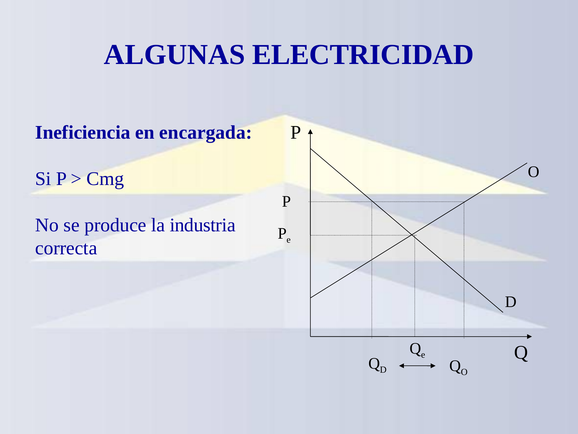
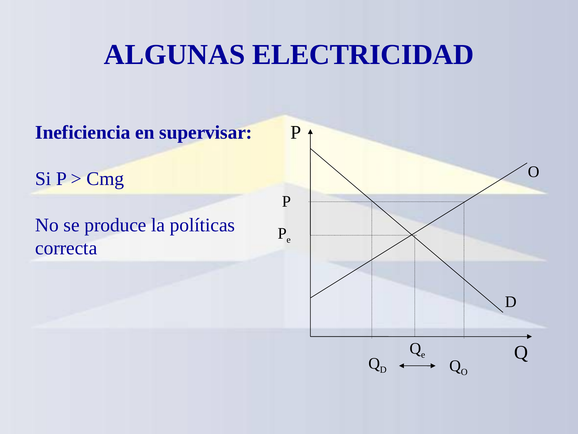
encargada: encargada -> supervisar
industria: industria -> políticas
